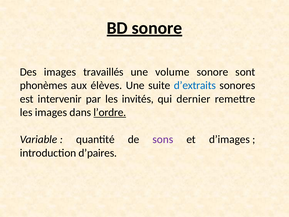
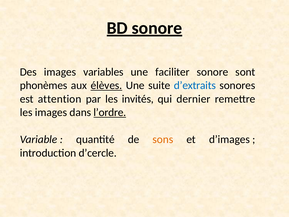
travaillés: travaillés -> variables
volume: volume -> faciliter
élèves underline: none -> present
intervenir: intervenir -> attention
sons colour: purple -> orange
d’paires: d’paires -> d’cercle
